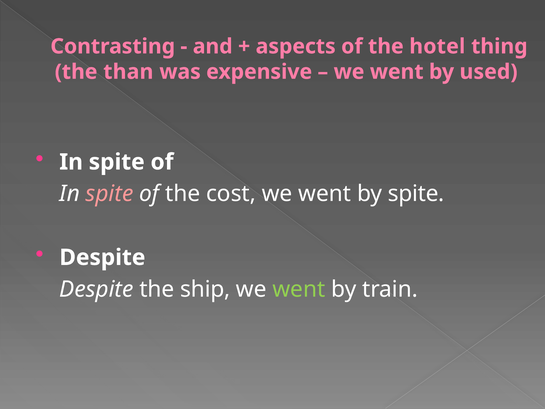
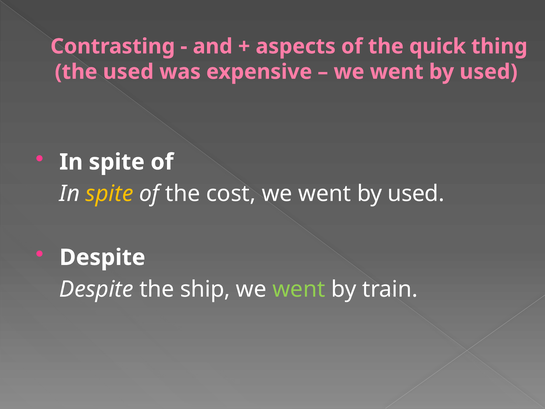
hotel: hotel -> quick
the than: than -> used
spite at (110, 194) colour: pink -> yellow
spite at (416, 194): spite -> used
